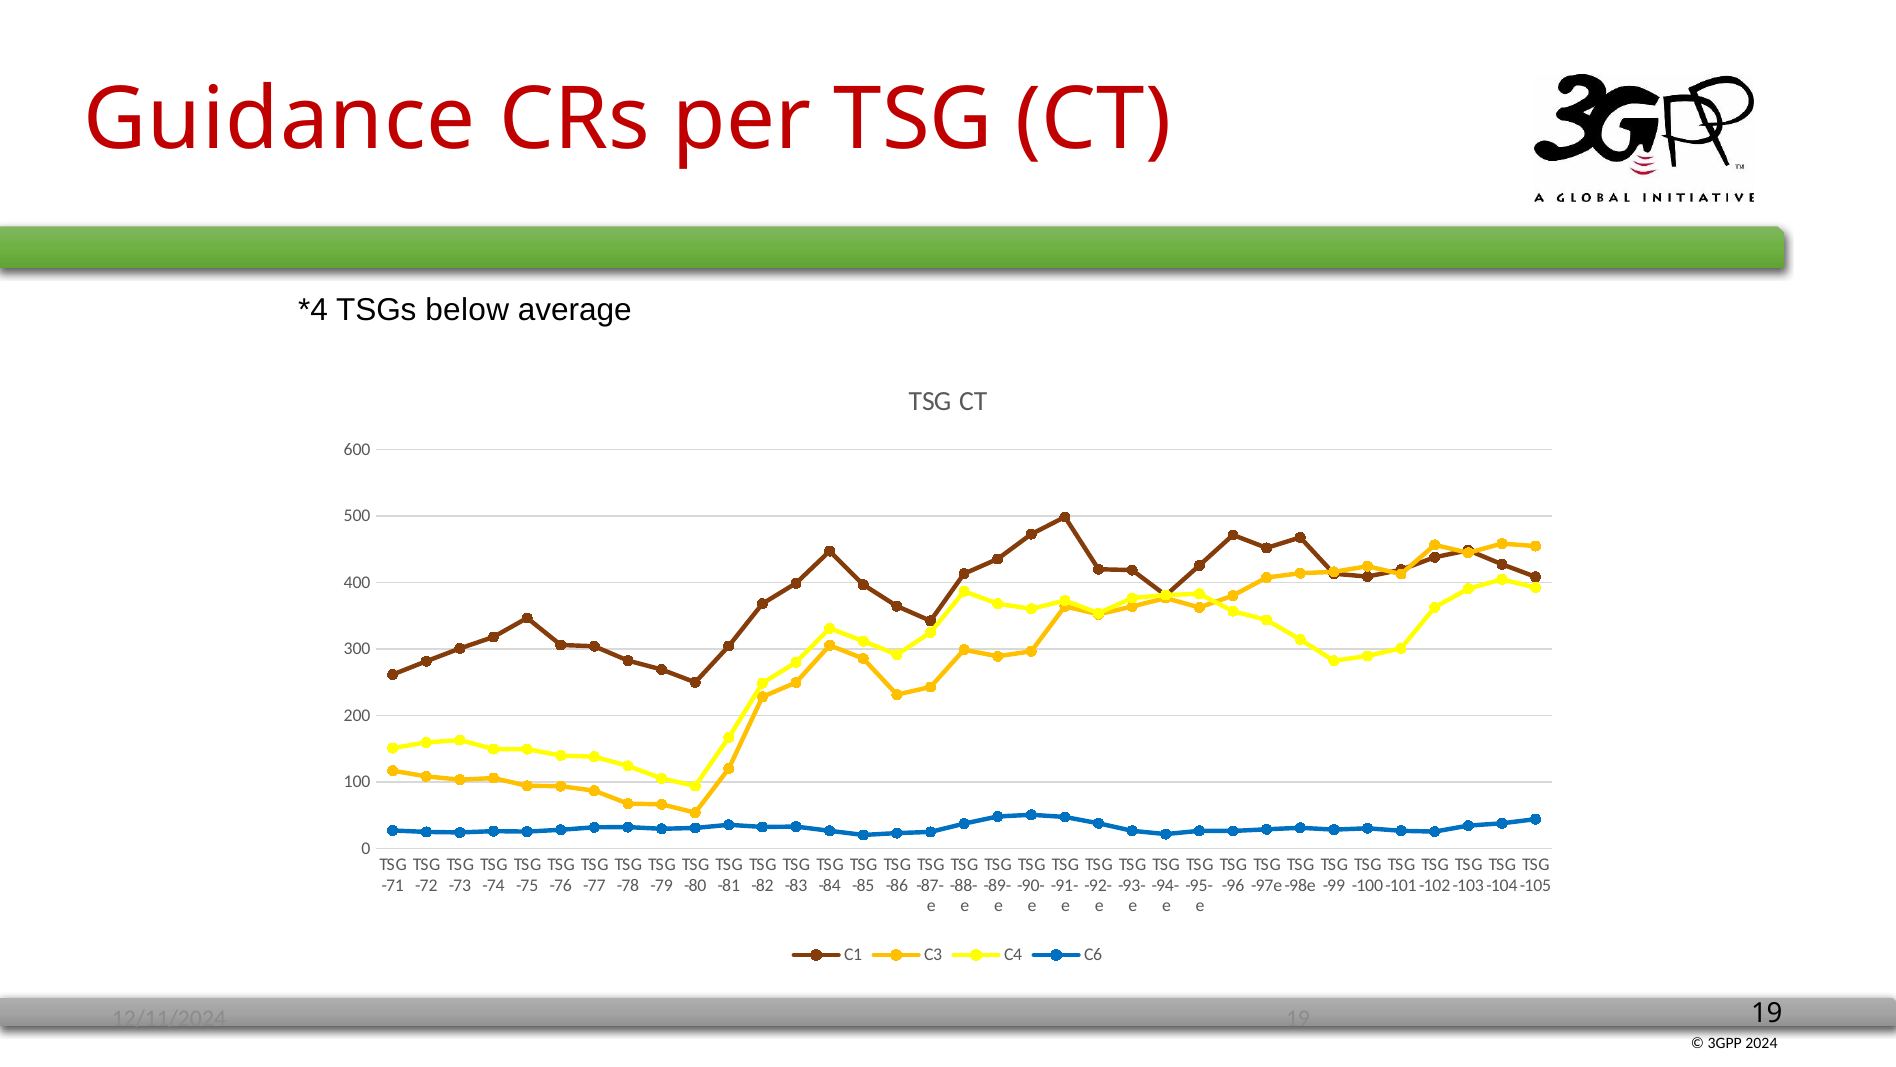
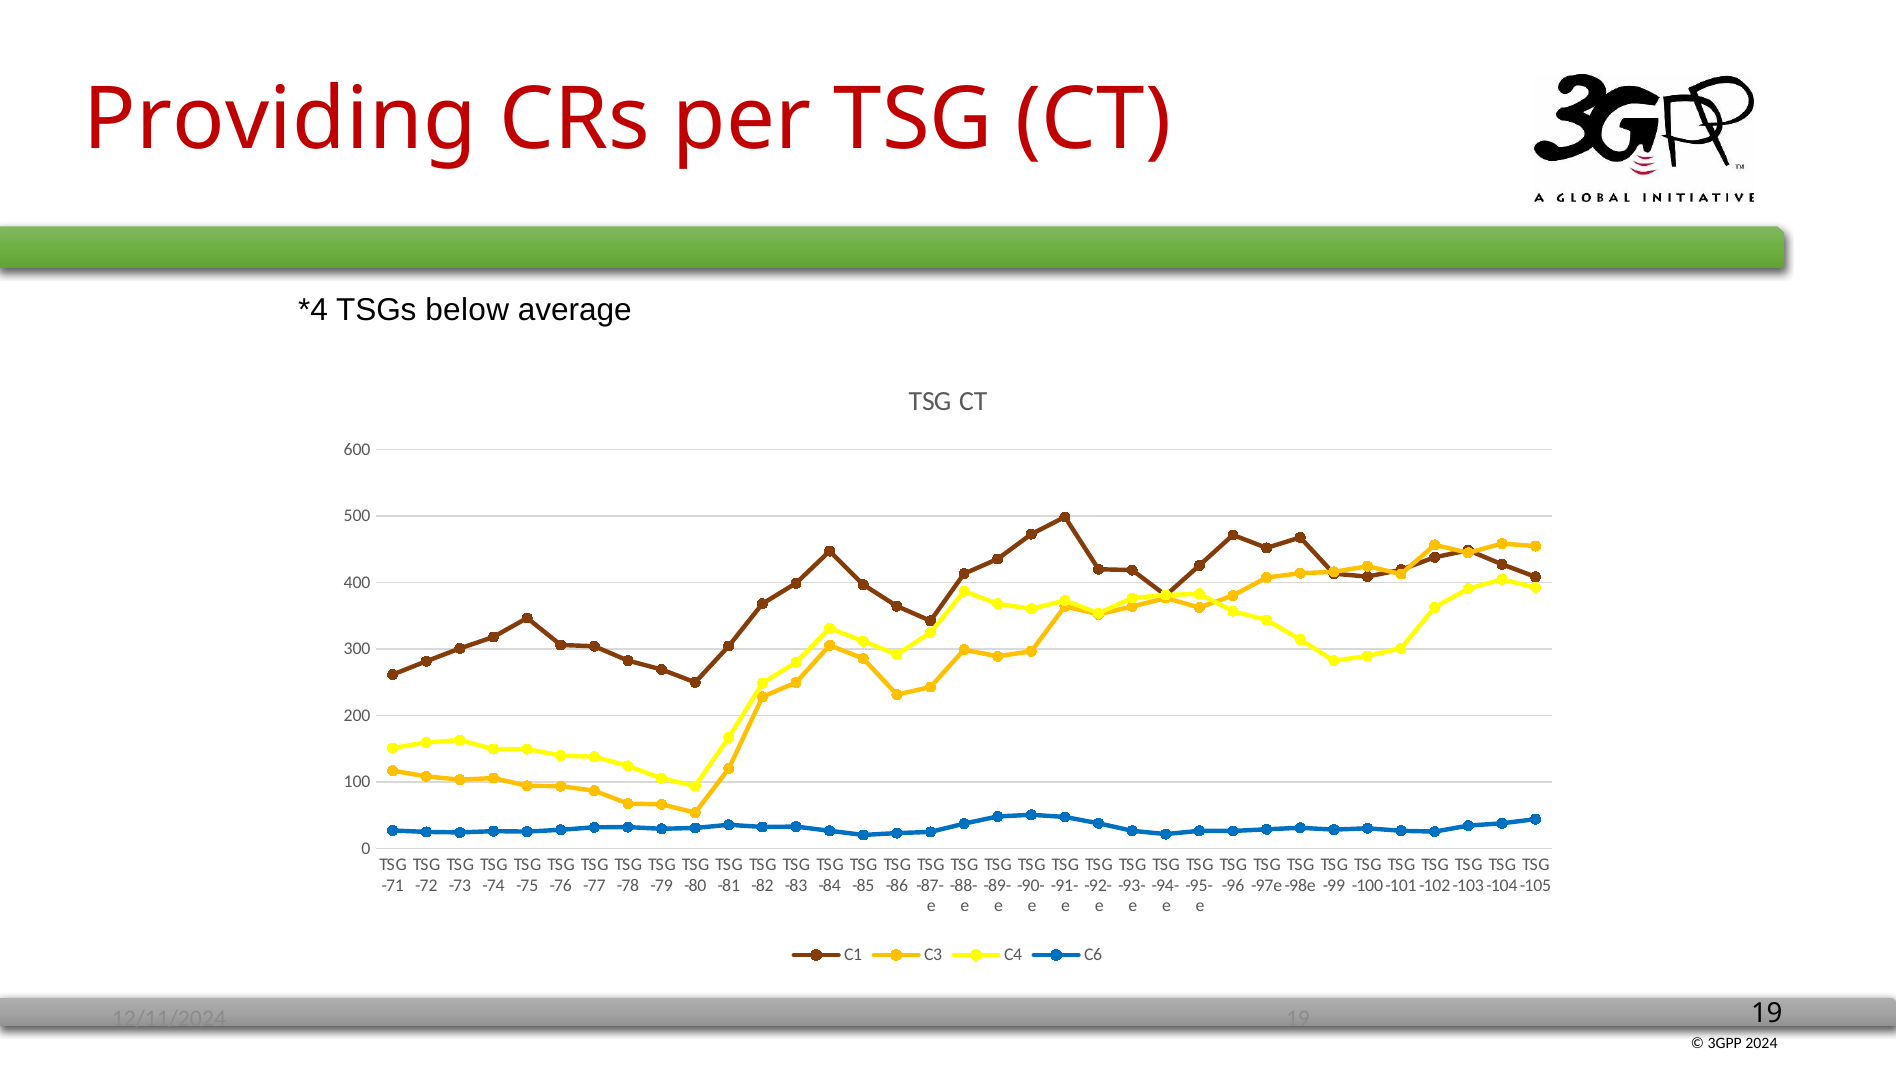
Guidance: Guidance -> Providing
